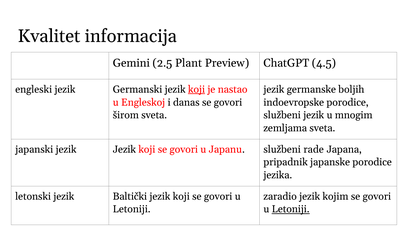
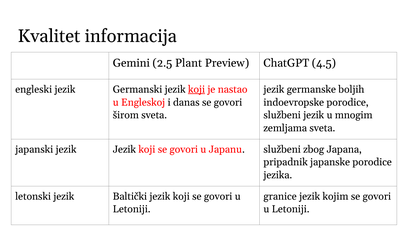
rade: rade -> zbog
zaradio: zaradio -> granice
Letoniji at (291, 209) underline: present -> none
